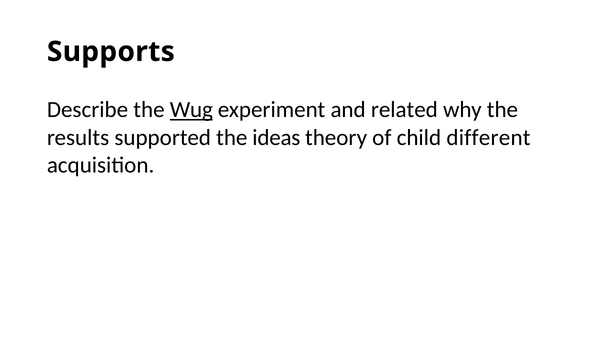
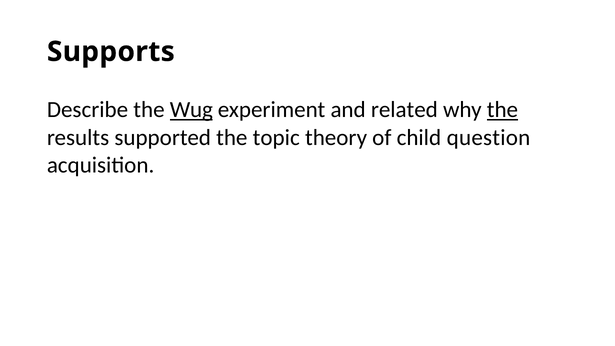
the at (502, 110) underline: none -> present
ideas: ideas -> topic
different: different -> question
